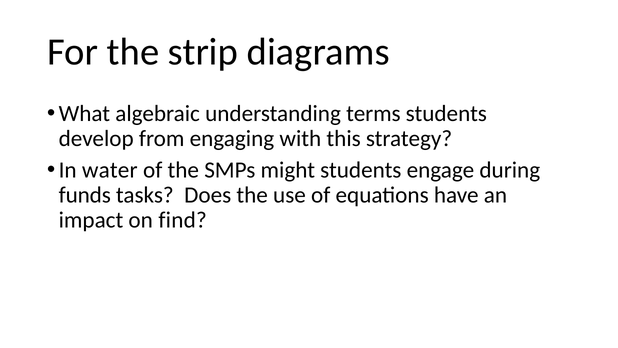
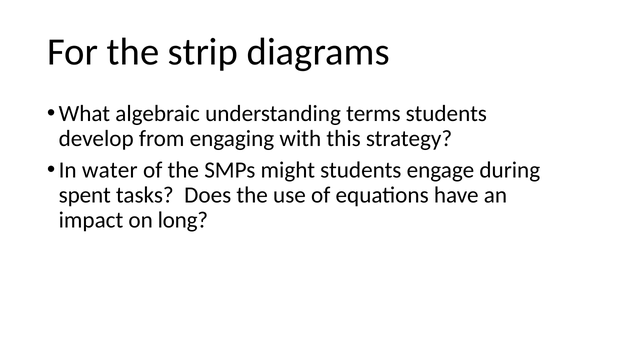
funds: funds -> spent
find: find -> long
